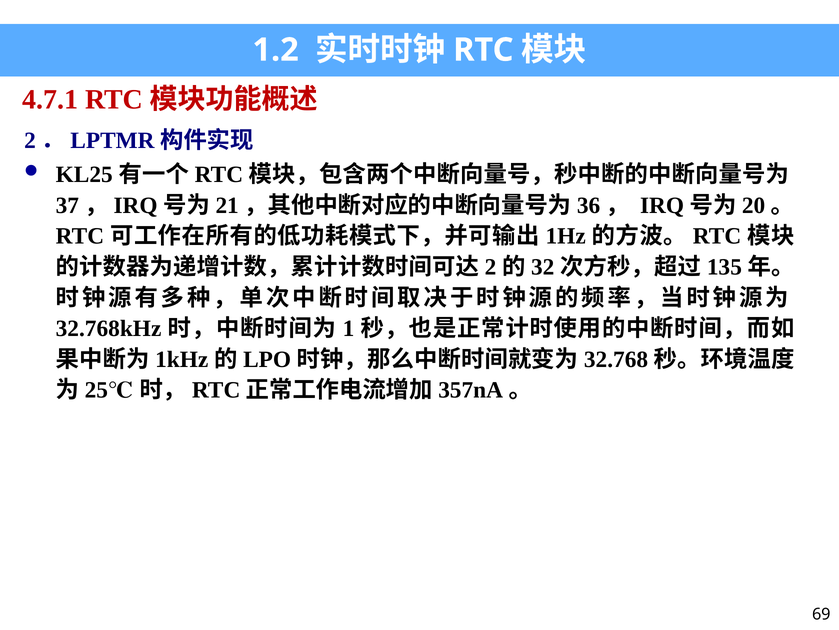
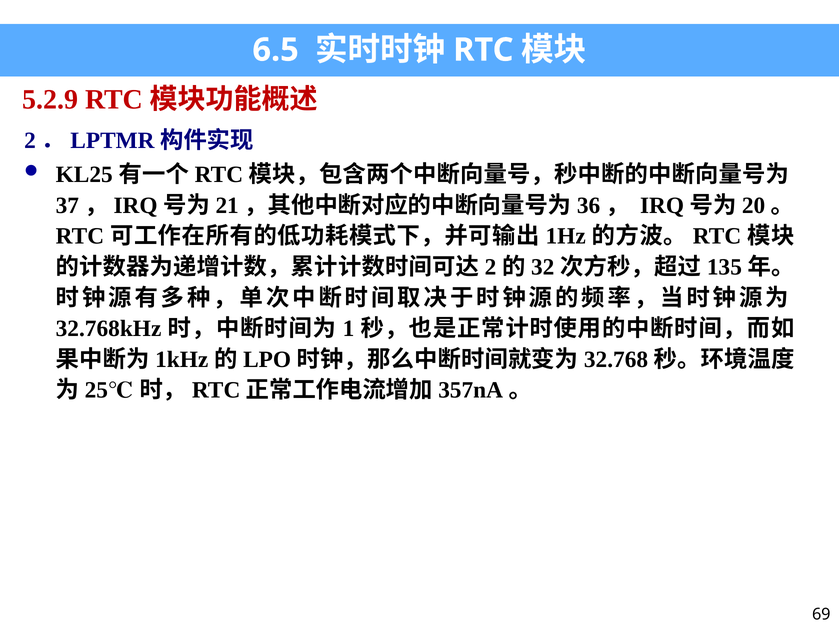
1.2: 1.2 -> 6.5
4.7.1: 4.7.1 -> 5.2.9
